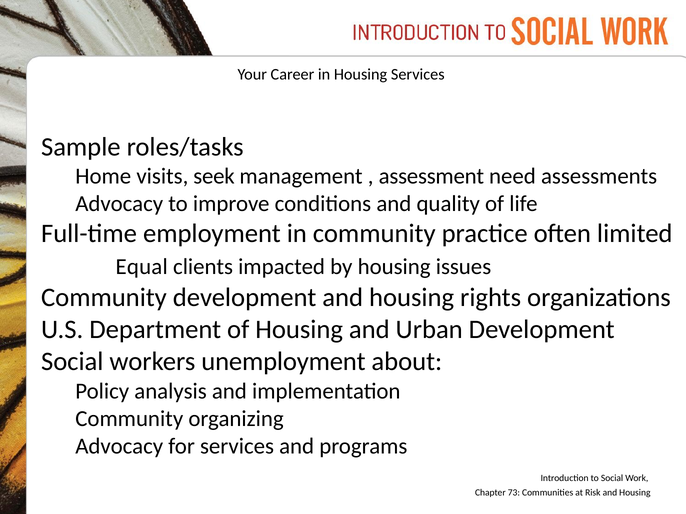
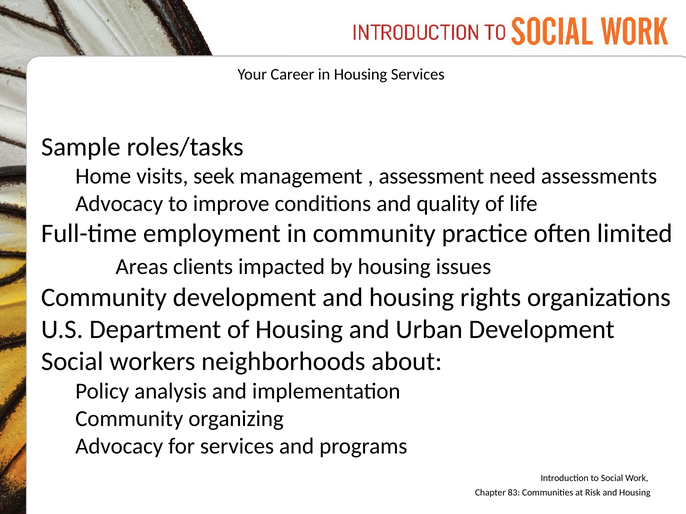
Equal: Equal -> Areas
unemployment: unemployment -> neighborhoods
73: 73 -> 83
